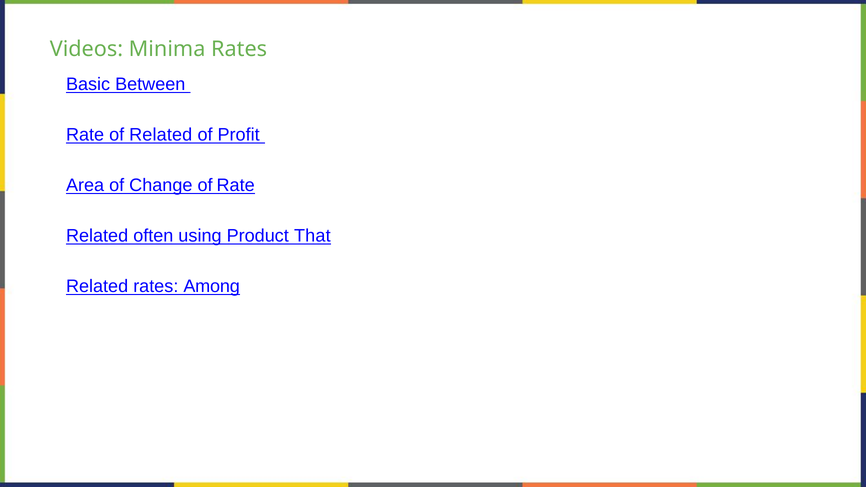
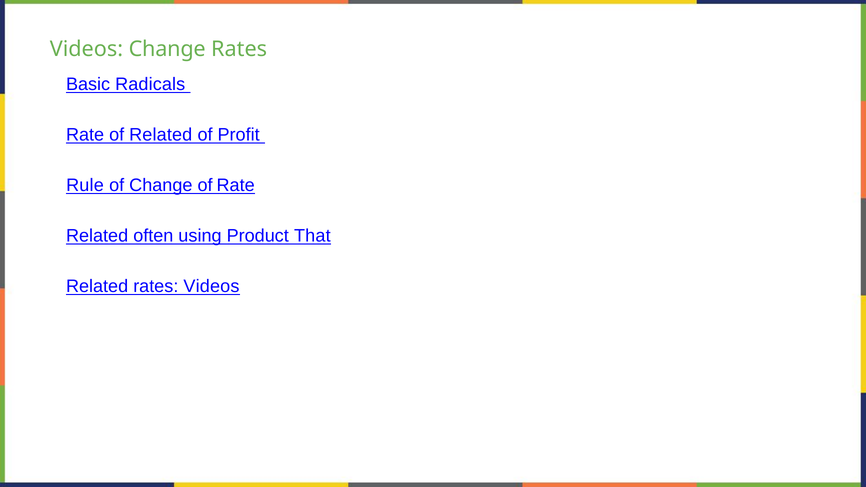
Videos Minima: Minima -> Change
Between: Between -> Radicals
Area: Area -> Rule
rates Among: Among -> Videos
